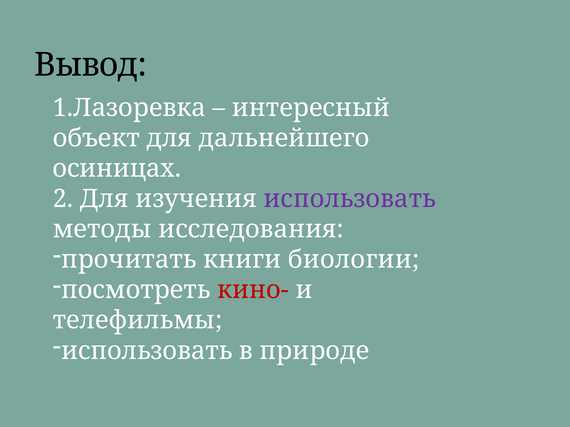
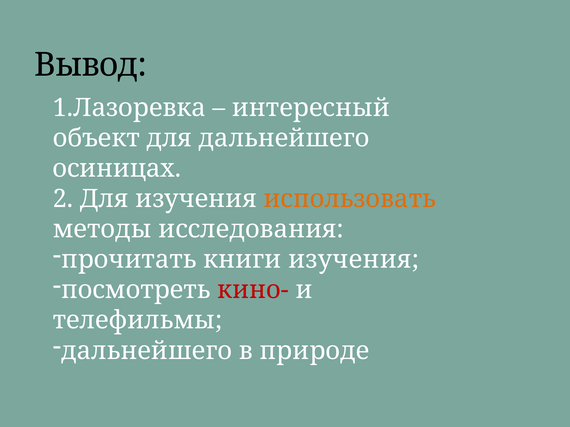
использовать at (350, 199) colour: purple -> orange
книги биологии: биологии -> изучения
использовать at (147, 351): использовать -> дальнейшего
